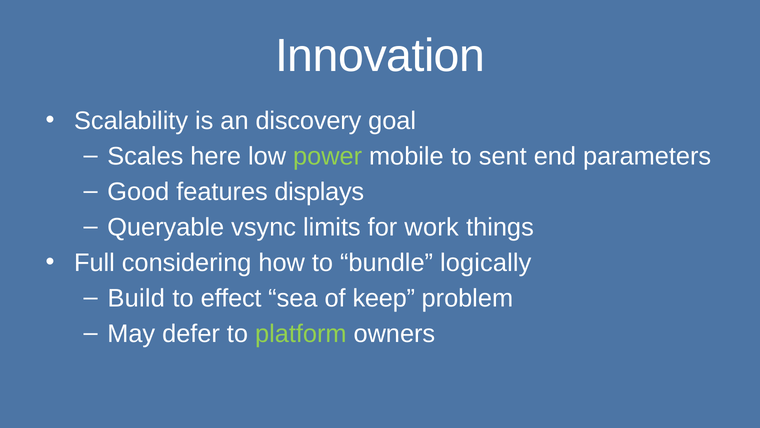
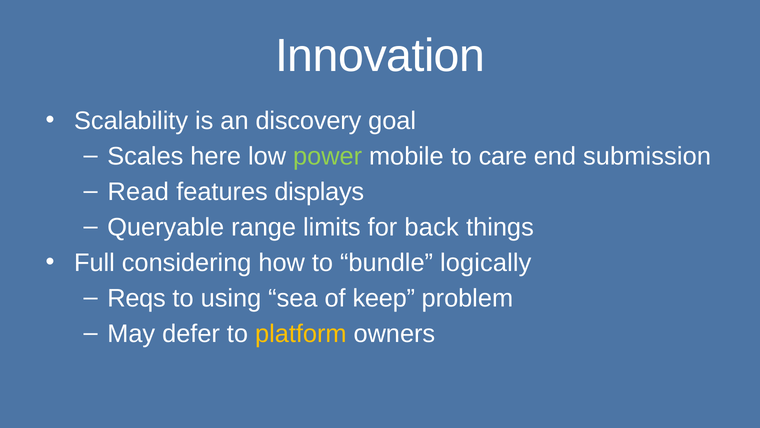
sent: sent -> care
parameters: parameters -> submission
Good: Good -> Read
vsync: vsync -> range
work: work -> back
Build: Build -> Reqs
effect: effect -> using
platform colour: light green -> yellow
